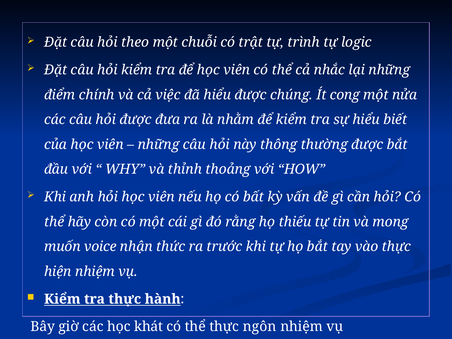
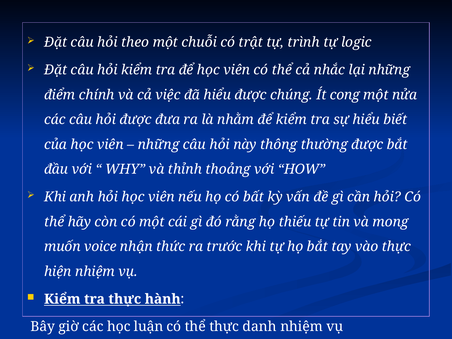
khát: khát -> luận
ngôn: ngôn -> danh
